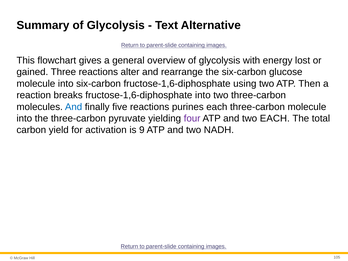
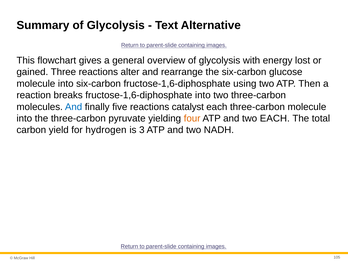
purines: purines -> catalyst
four colour: purple -> orange
activation: activation -> hydrogen
9: 9 -> 3
